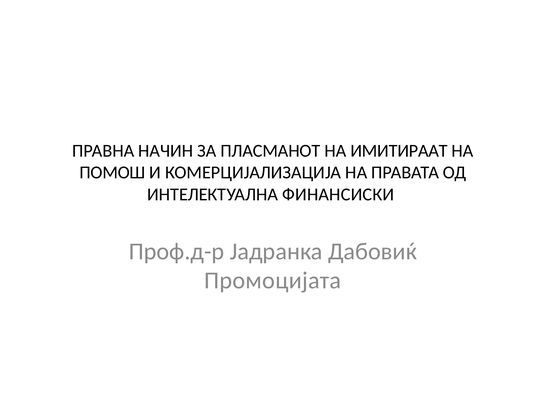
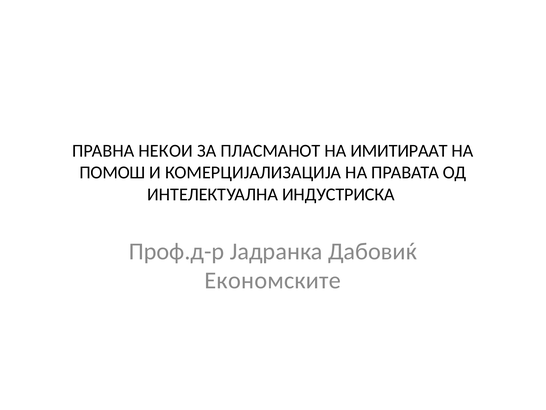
НАЧИН: НАЧИН -> НЕКОИ
ФИНАНСИСКИ: ФИНАНСИСКИ -> ИНДУСТРИСКА
Промоцијата: Промоцијата -> Економските
